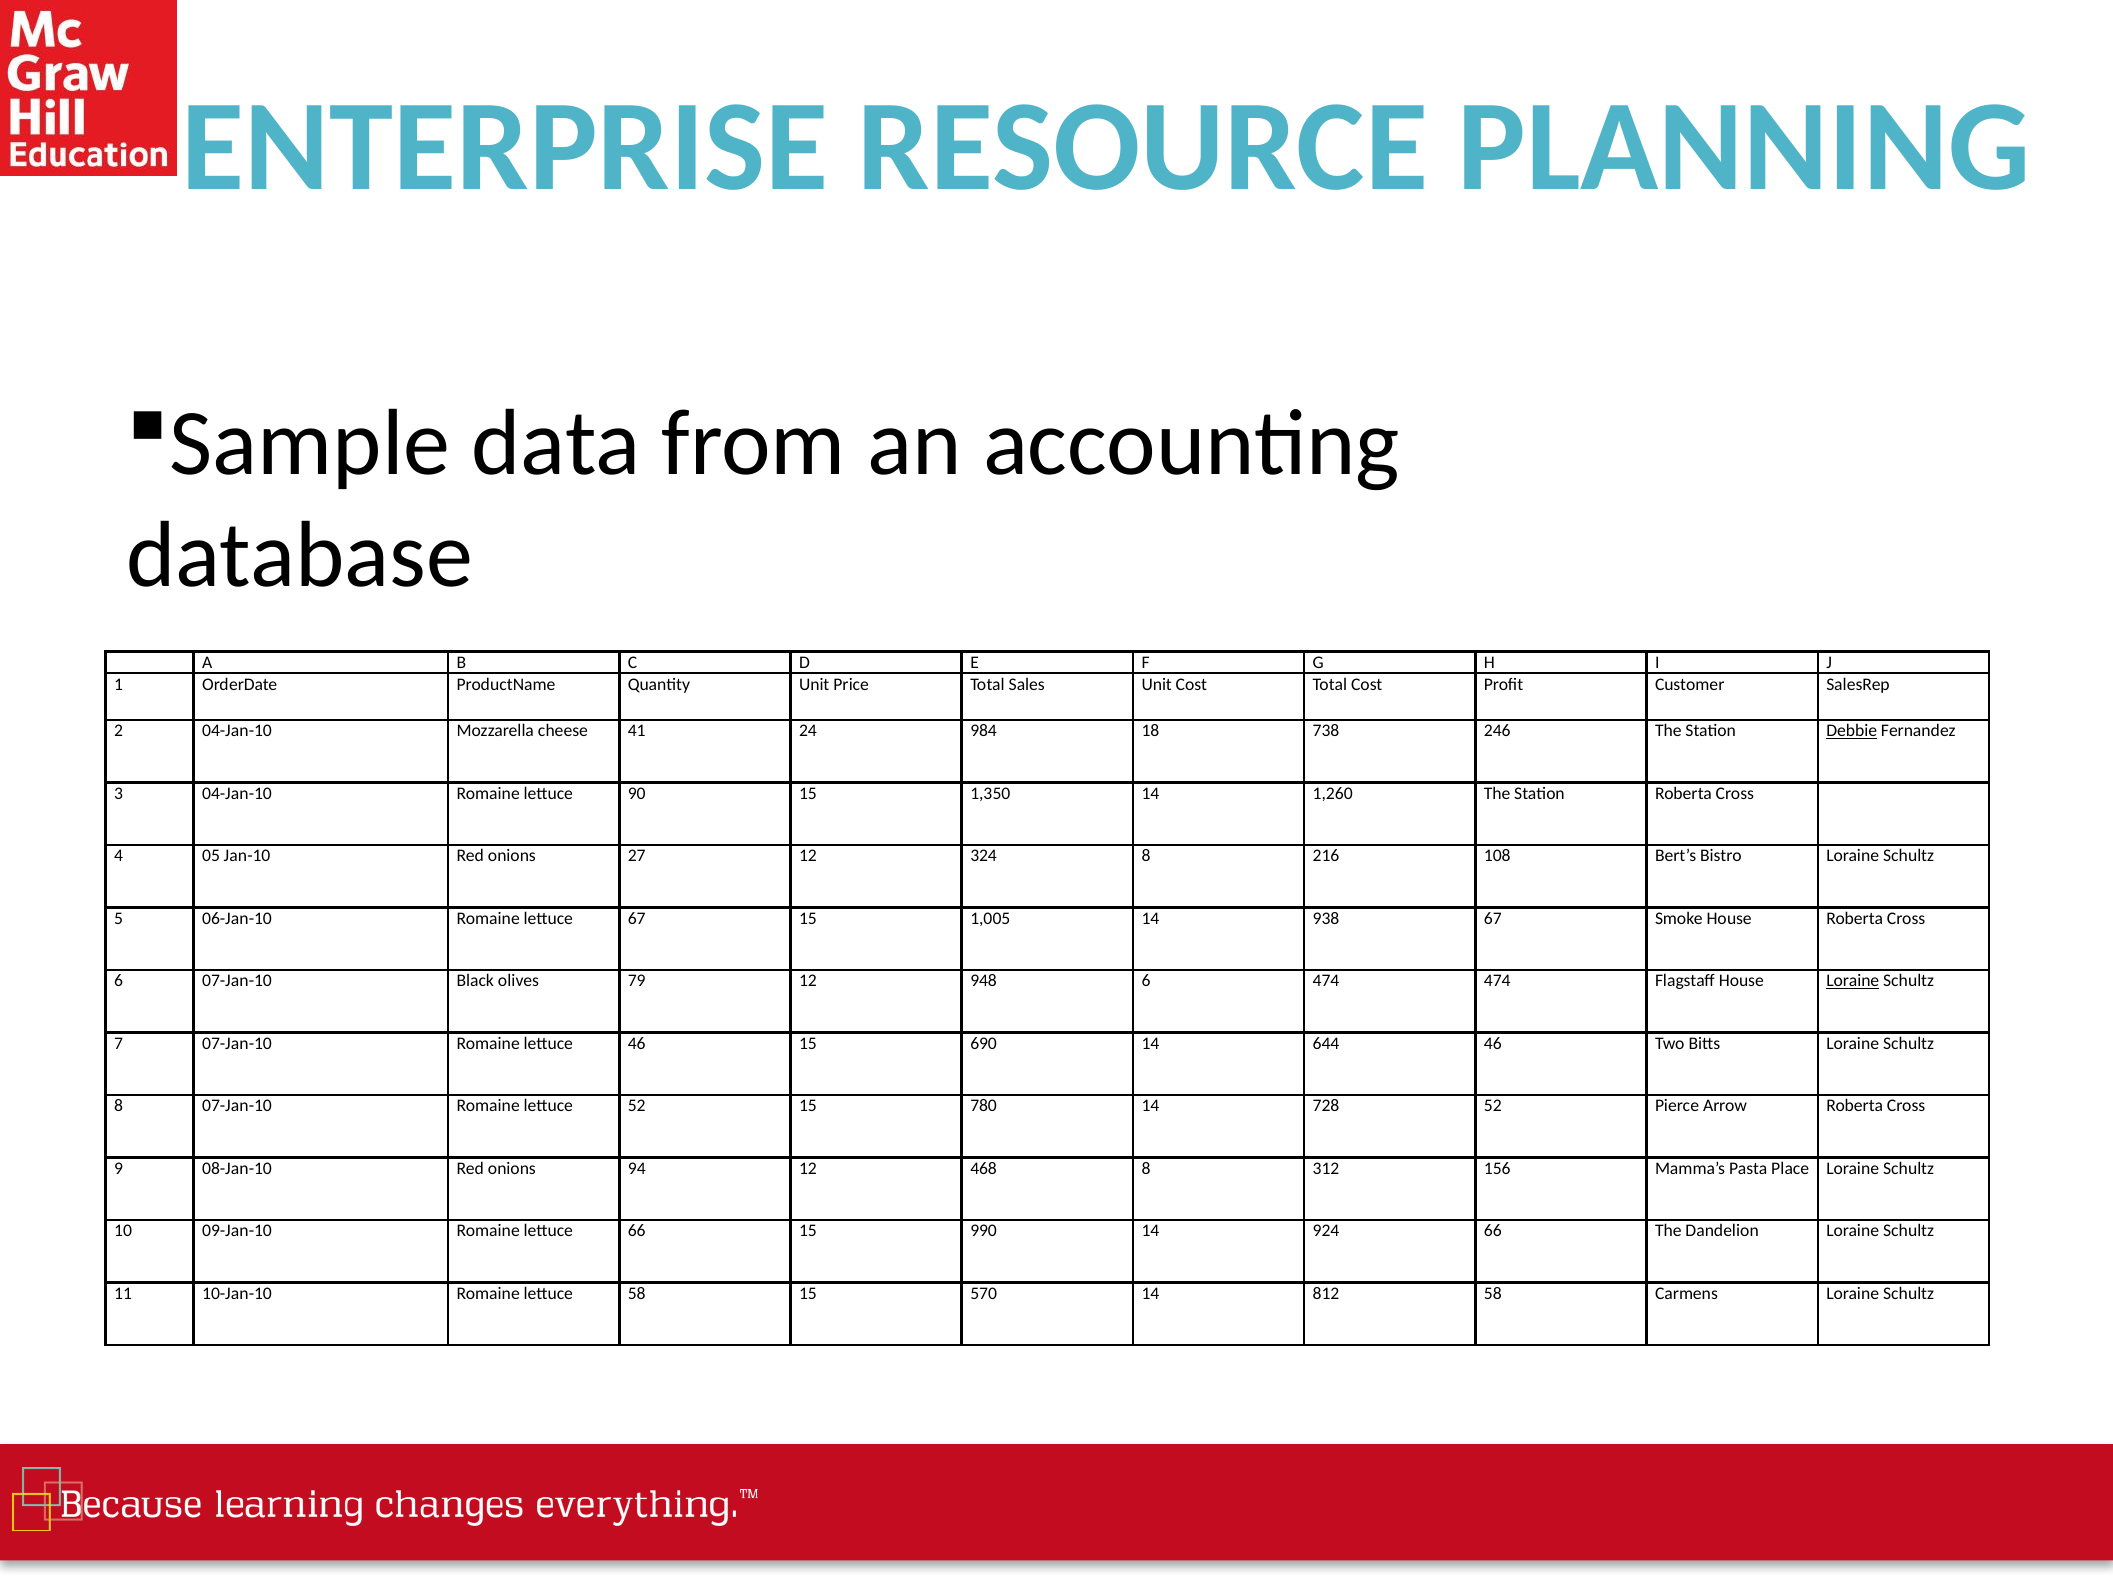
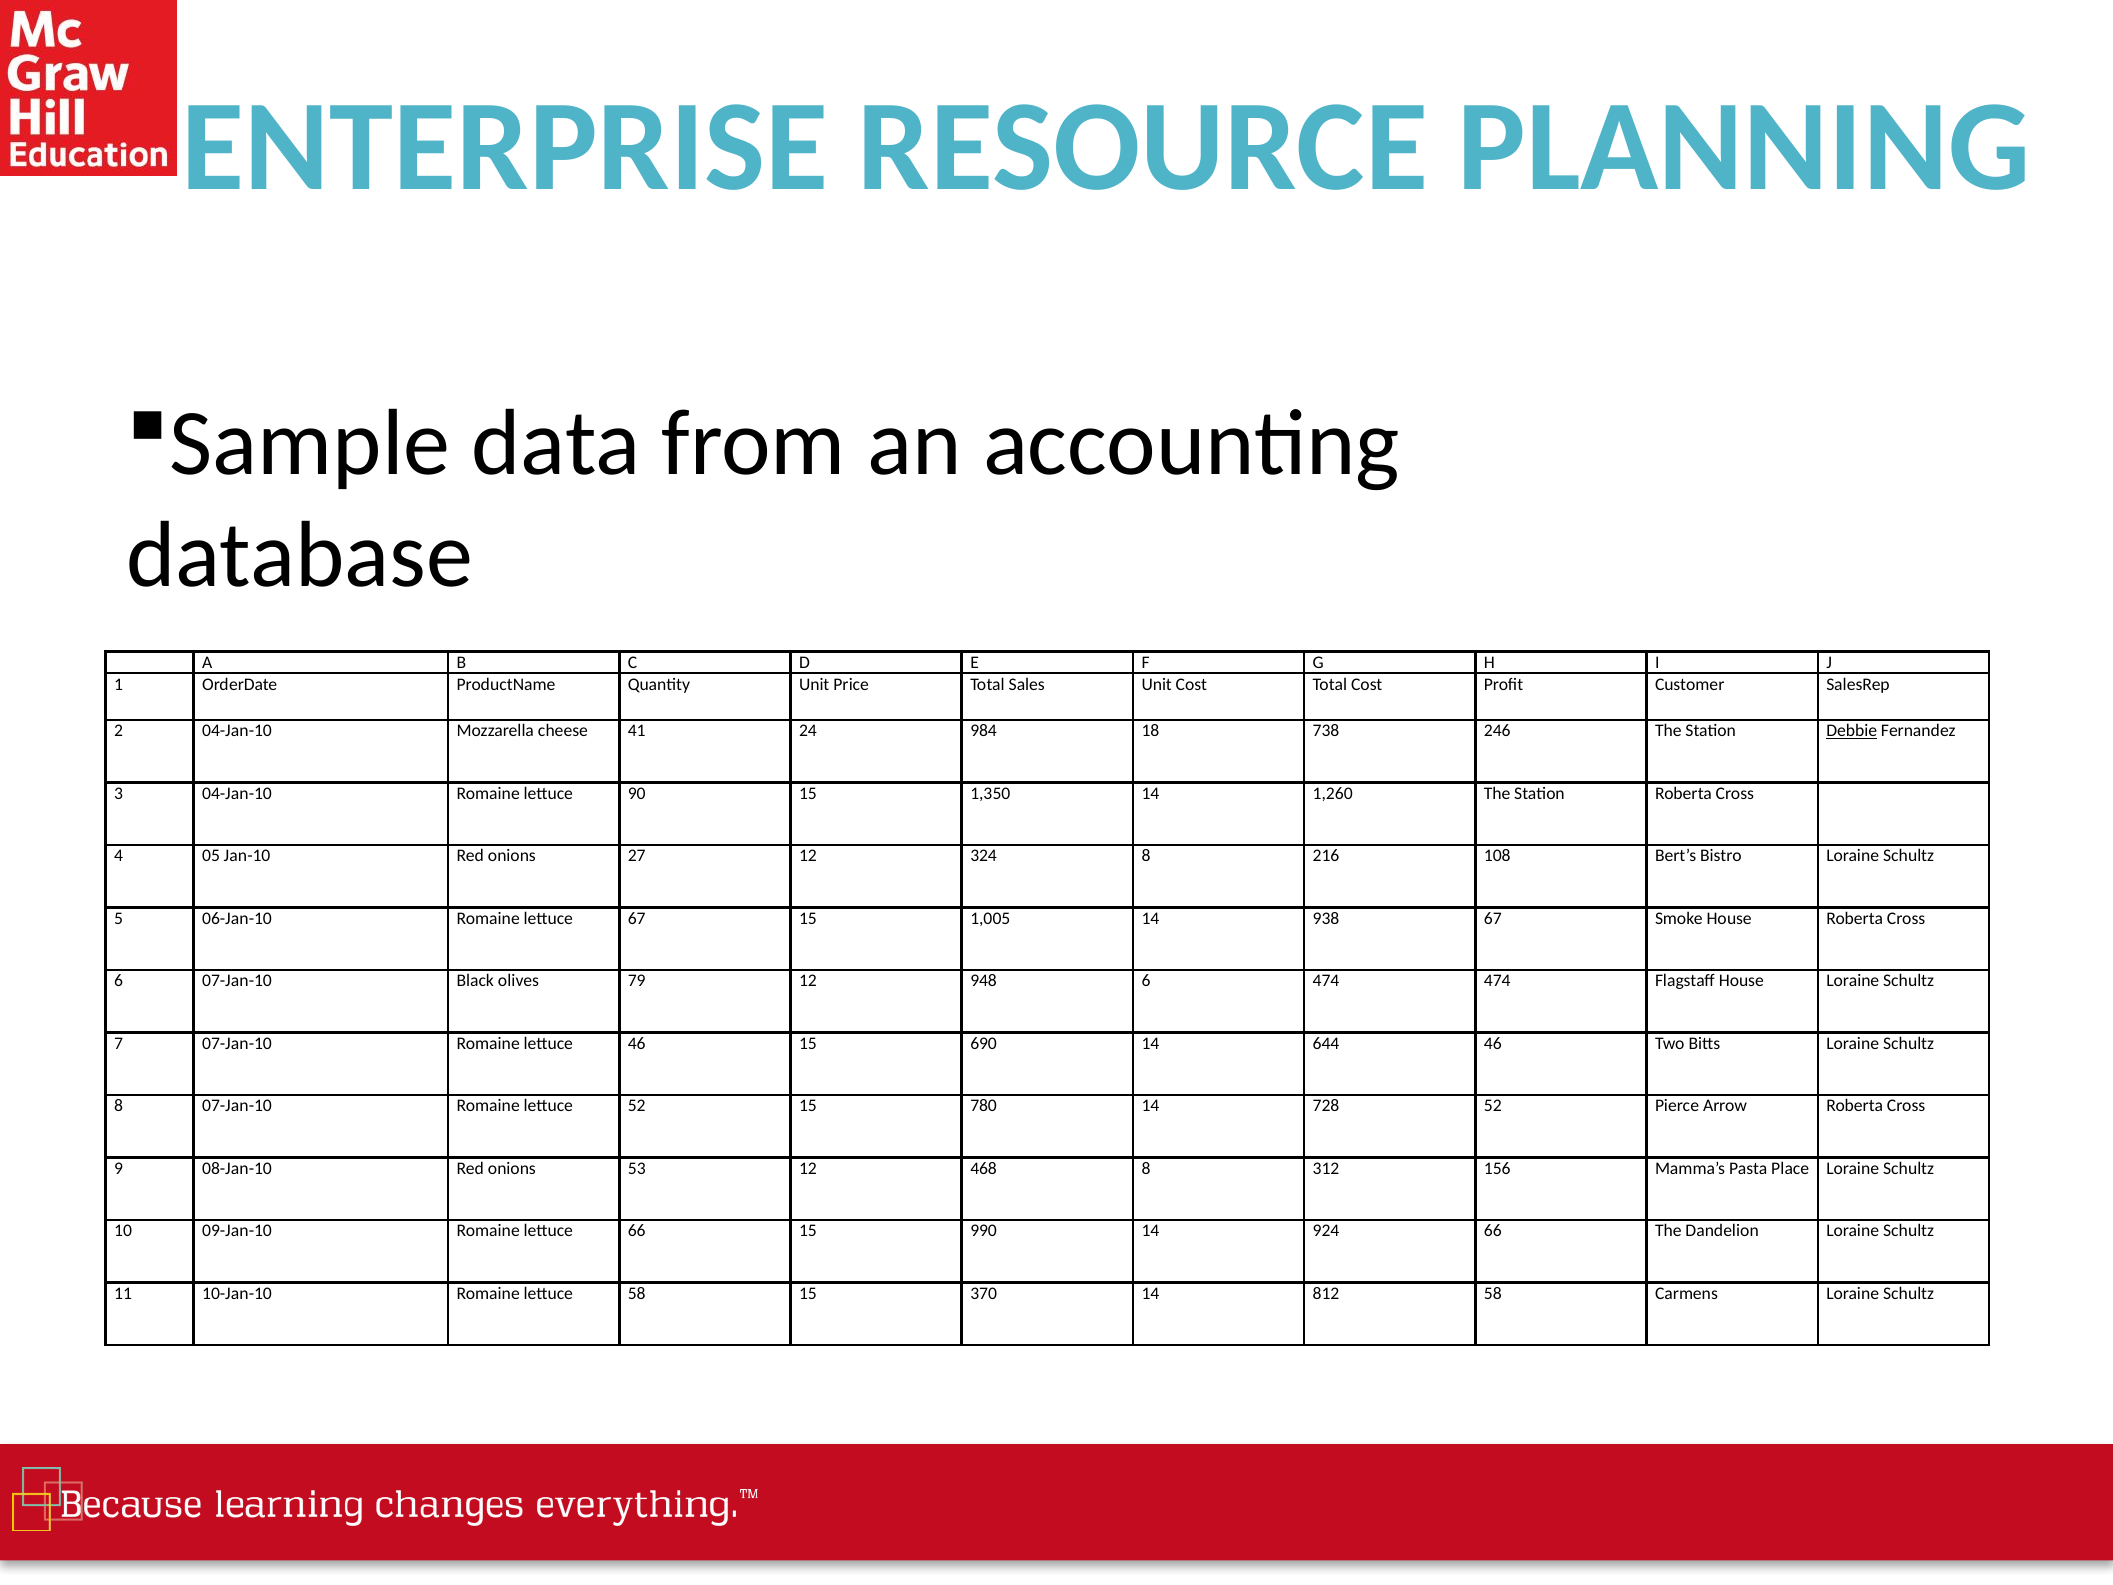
Loraine at (1853, 981) underline: present -> none
94: 94 -> 53
570: 570 -> 370
